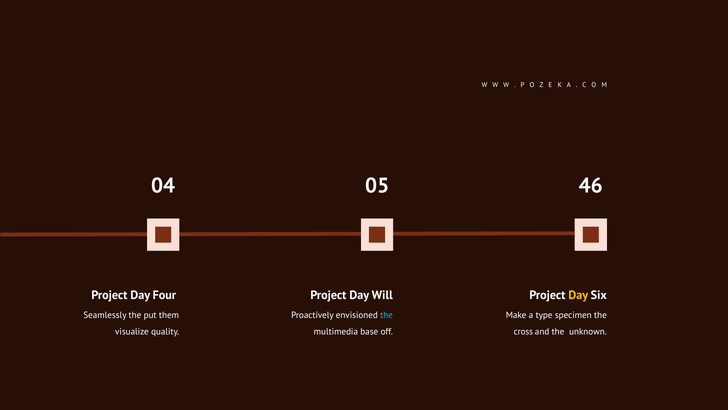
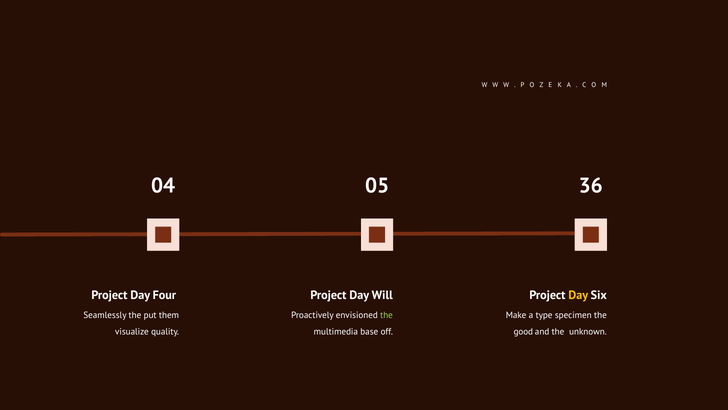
46: 46 -> 36
the at (387, 315) colour: light blue -> light green
cross: cross -> good
